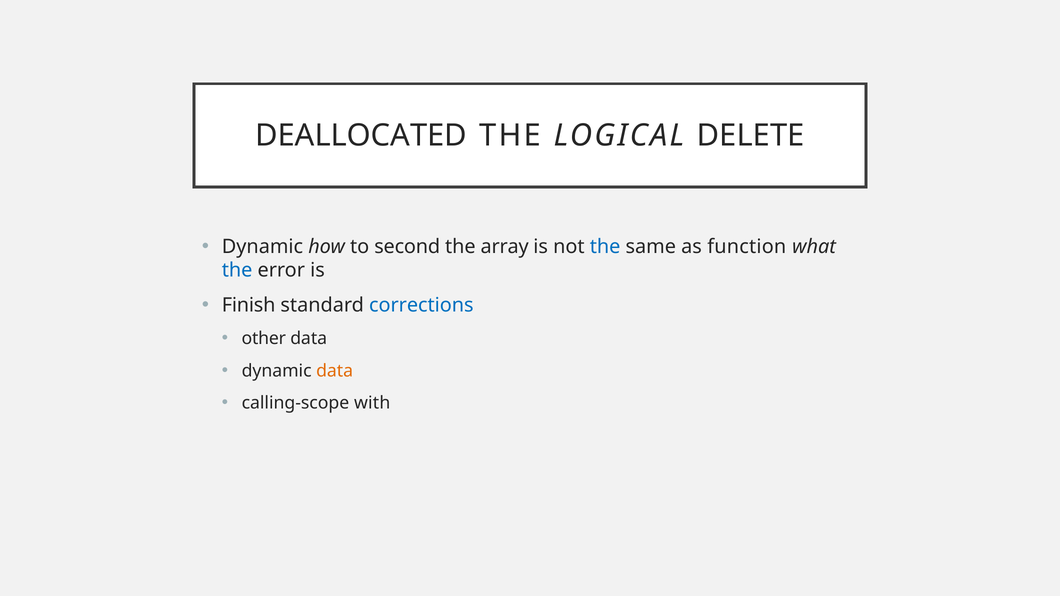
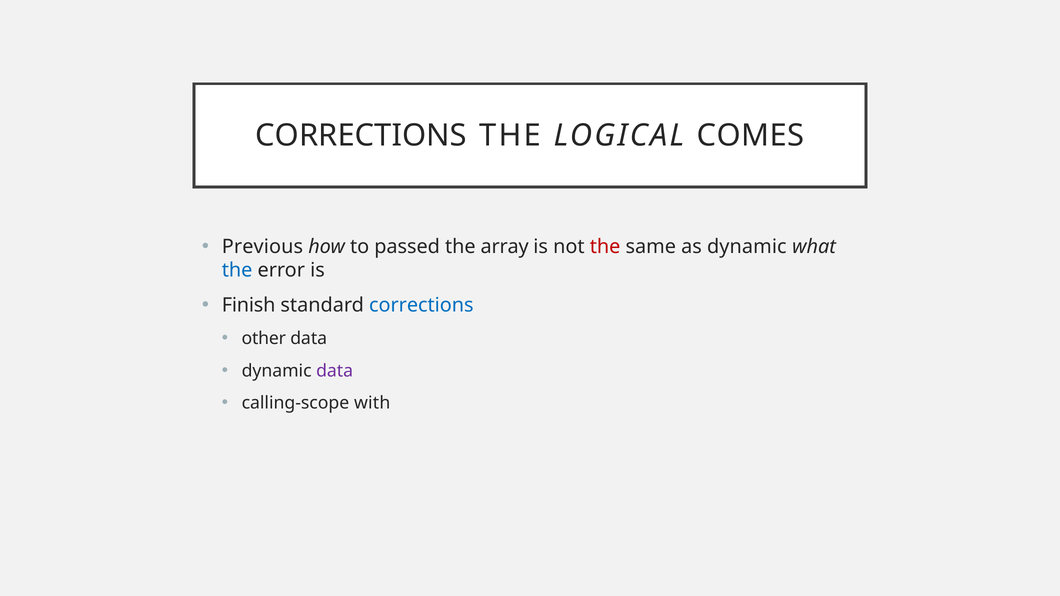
DEALLOCATED at (361, 135): DEALLOCATED -> CORRECTIONS
DELETE: DELETE -> COMES
Dynamic at (262, 247): Dynamic -> Previous
second: second -> passed
the at (605, 247) colour: blue -> red
as function: function -> dynamic
data at (335, 371) colour: orange -> purple
